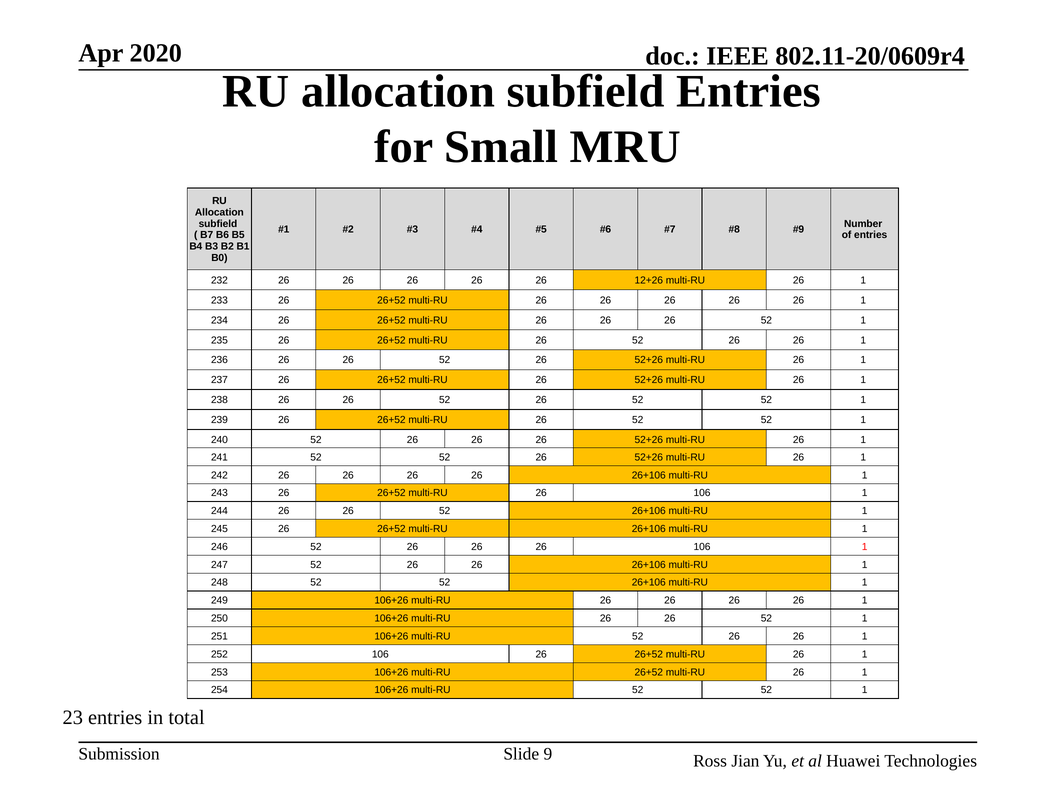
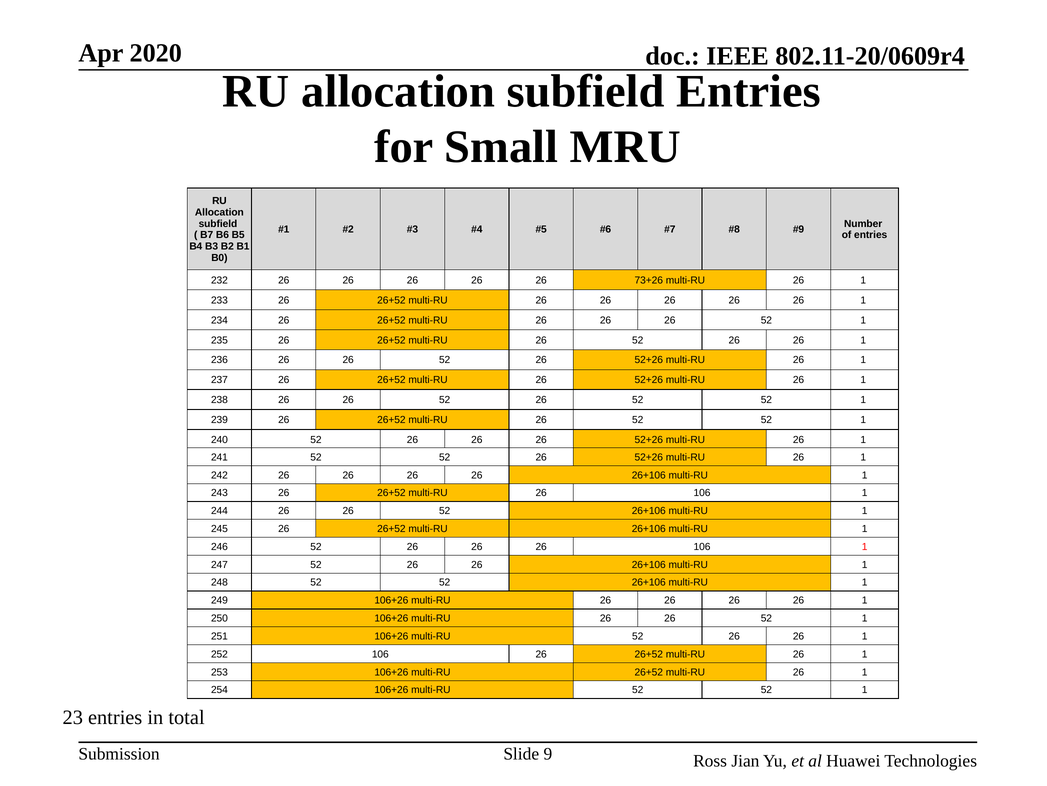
12+26: 12+26 -> 73+26
